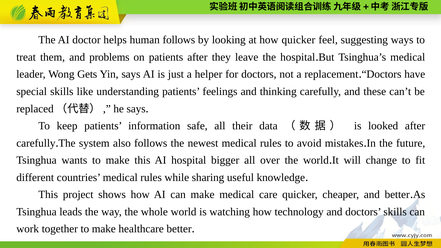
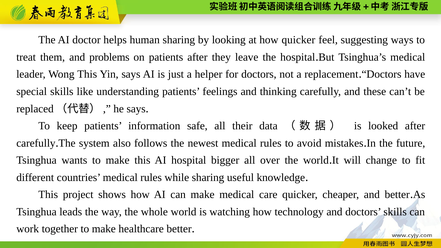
human follows: follows -> sharing
Wong Gets: Gets -> This
